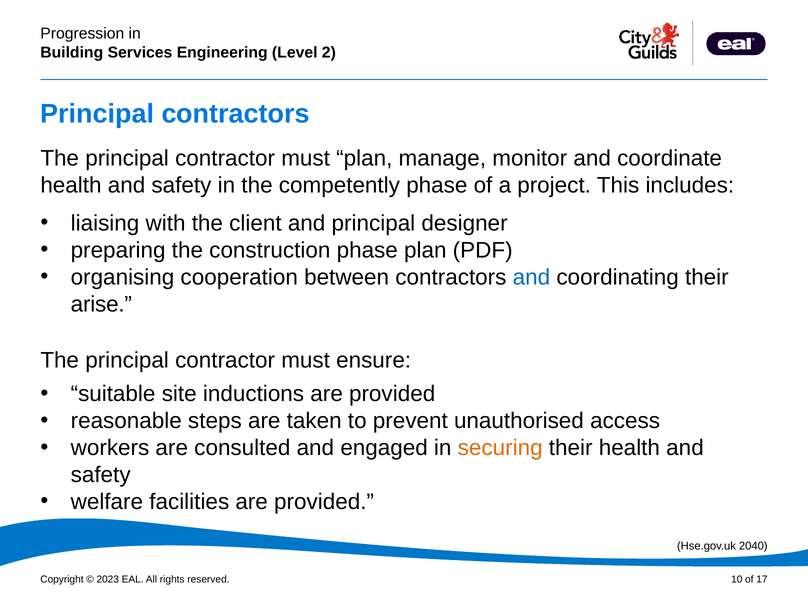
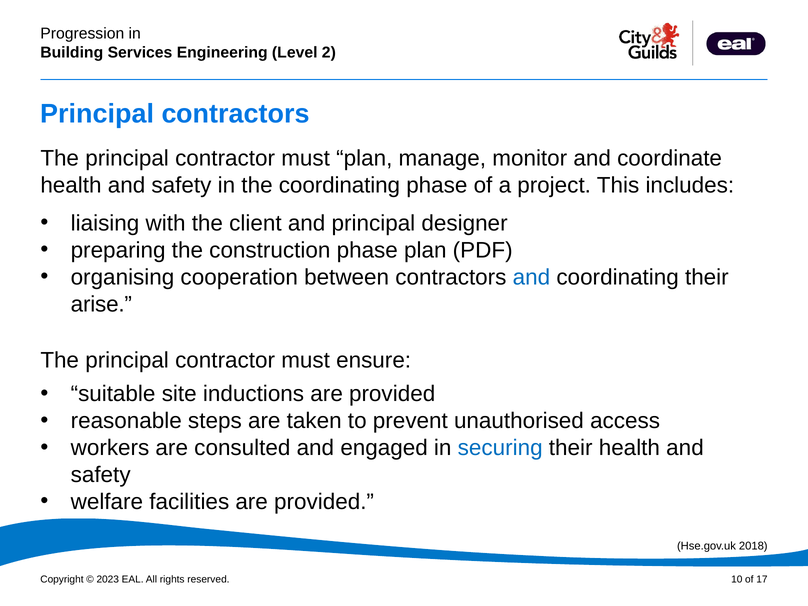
the competently: competently -> coordinating
securing colour: orange -> blue
2040: 2040 -> 2018
